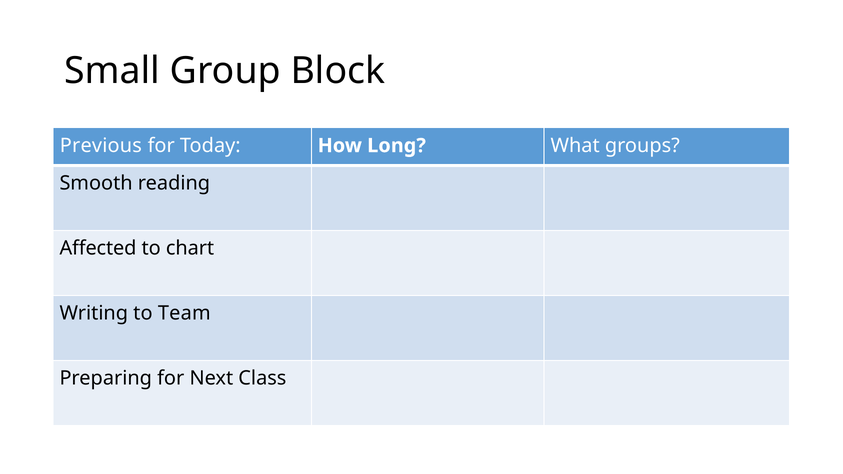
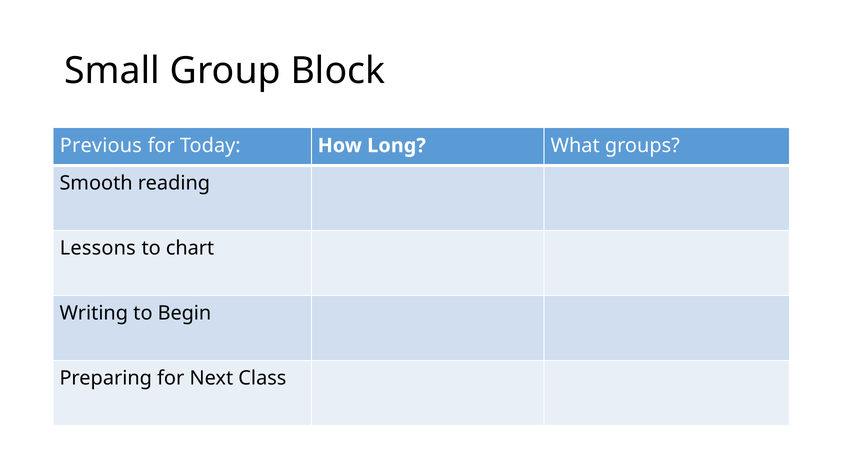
Affected: Affected -> Lessons
Team: Team -> Begin
